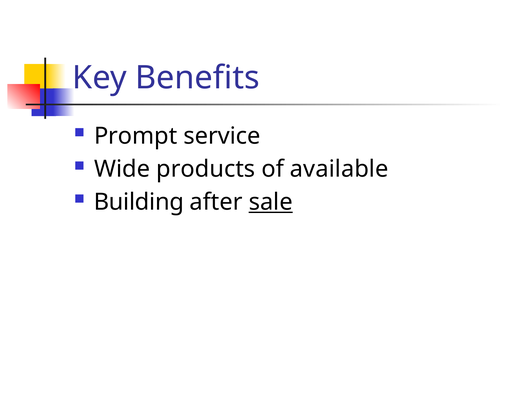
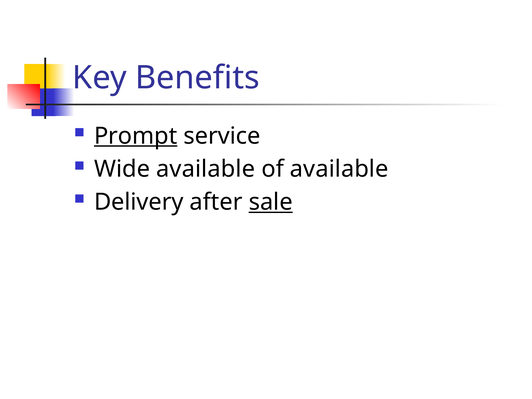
Prompt underline: none -> present
Wide products: products -> available
Building: Building -> Delivery
